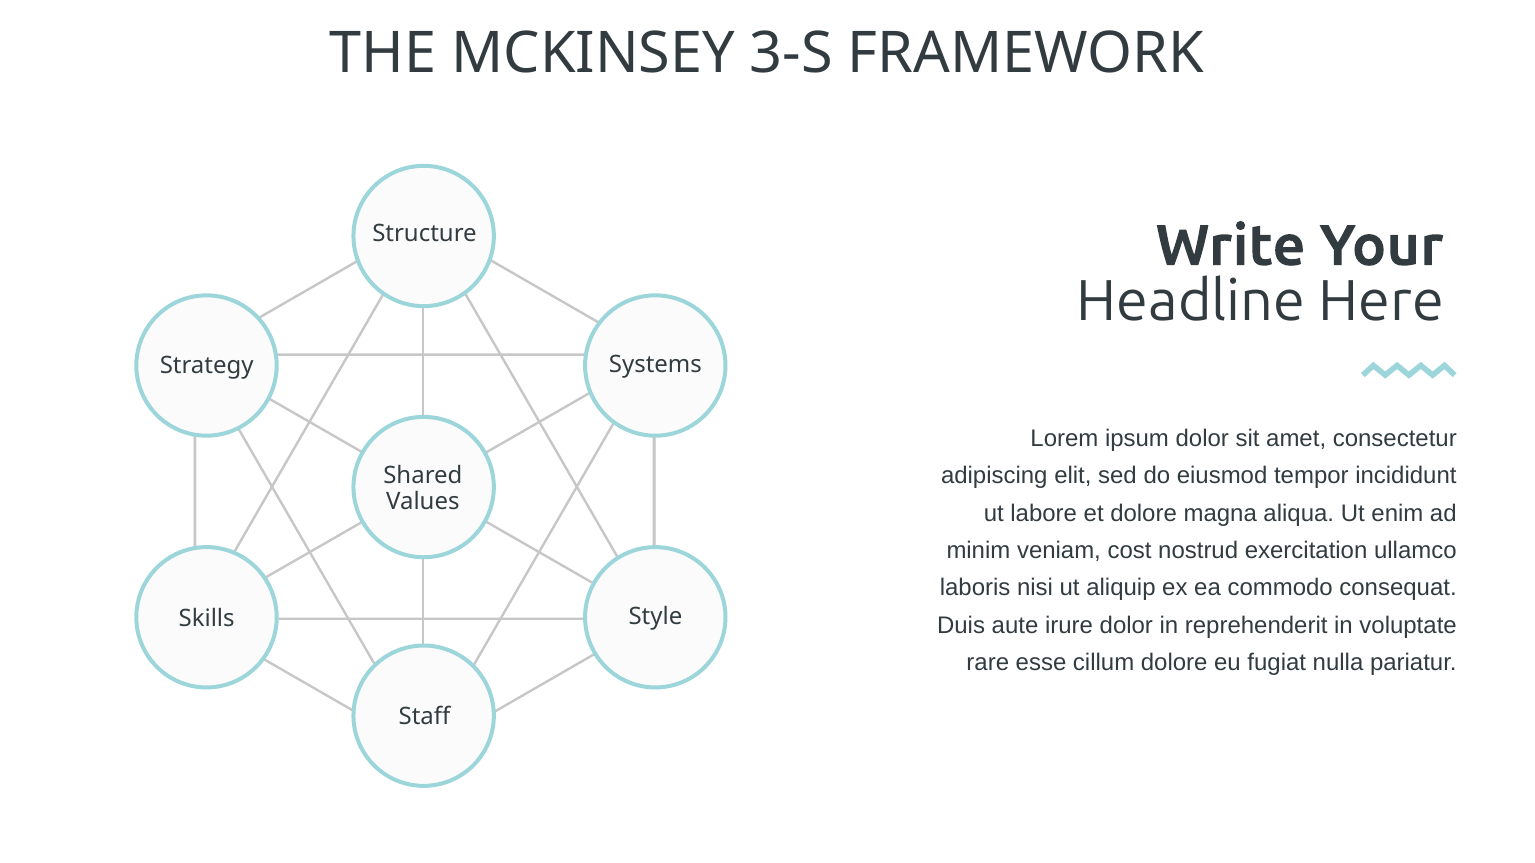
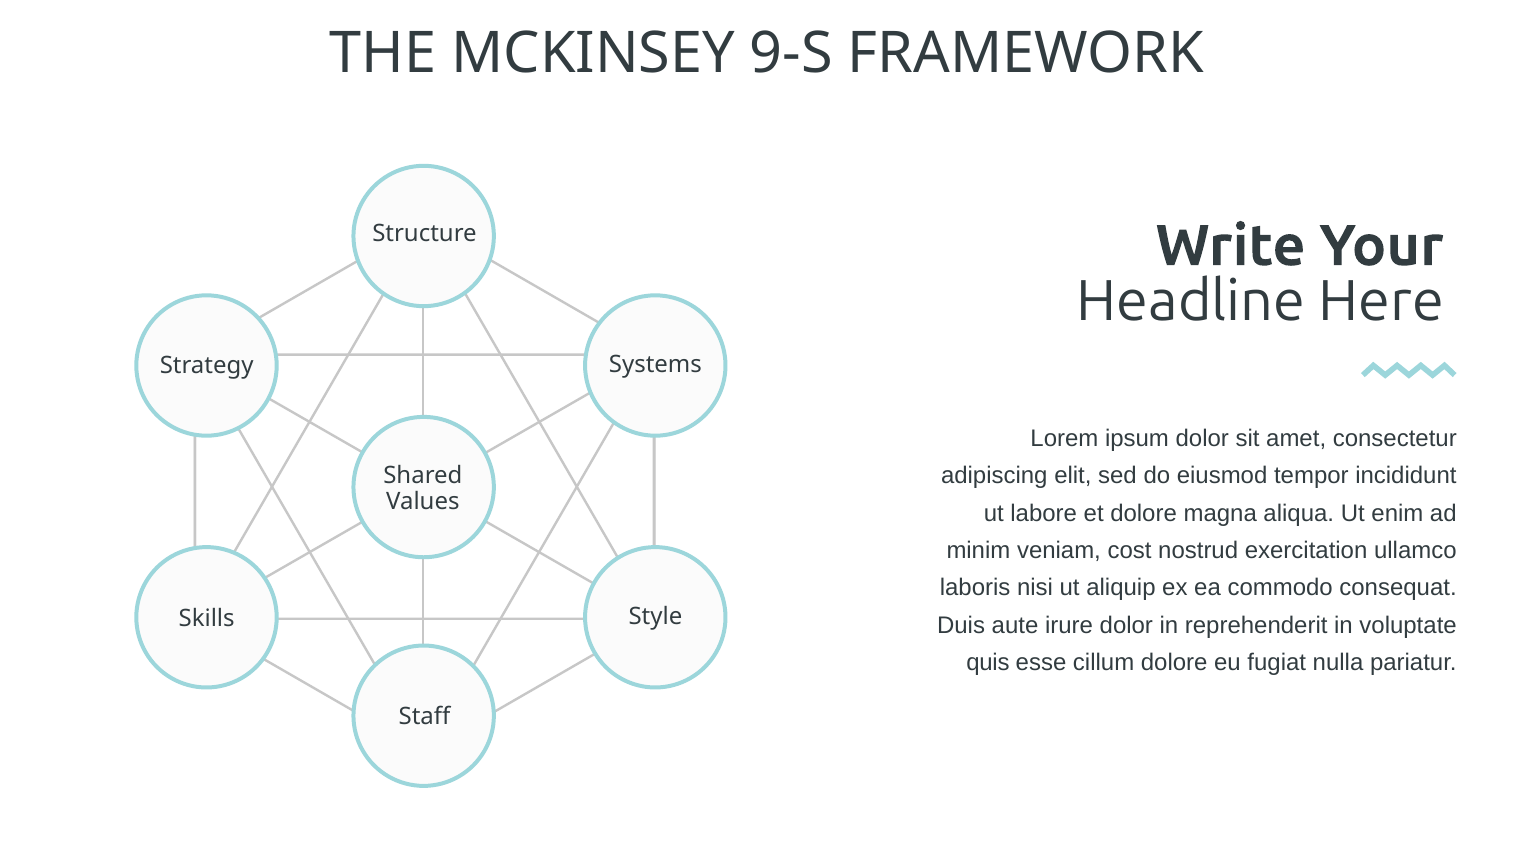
3-S: 3-S -> 9-S
rare: rare -> quis
